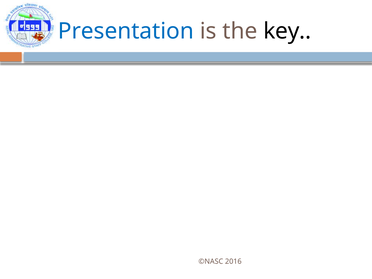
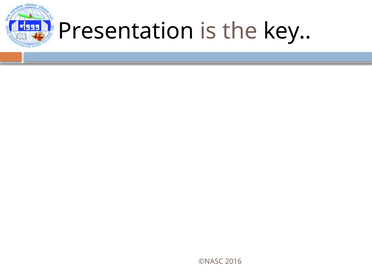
Presentation colour: blue -> black
